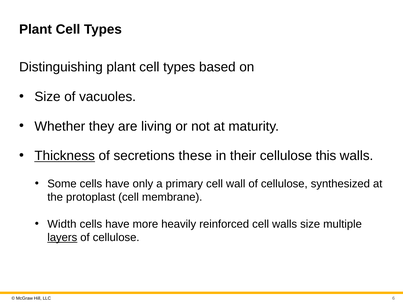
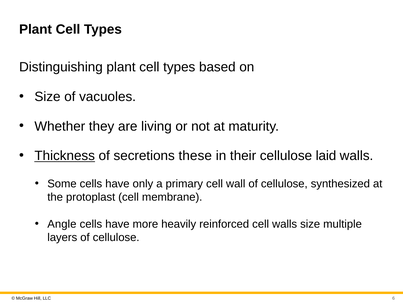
this: this -> laid
Width: Width -> Angle
layers underline: present -> none
